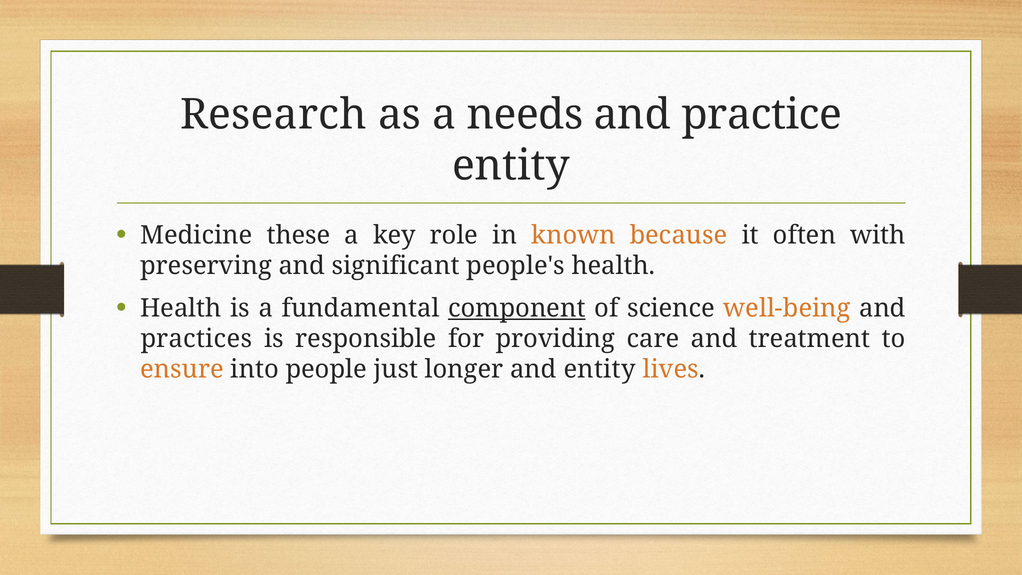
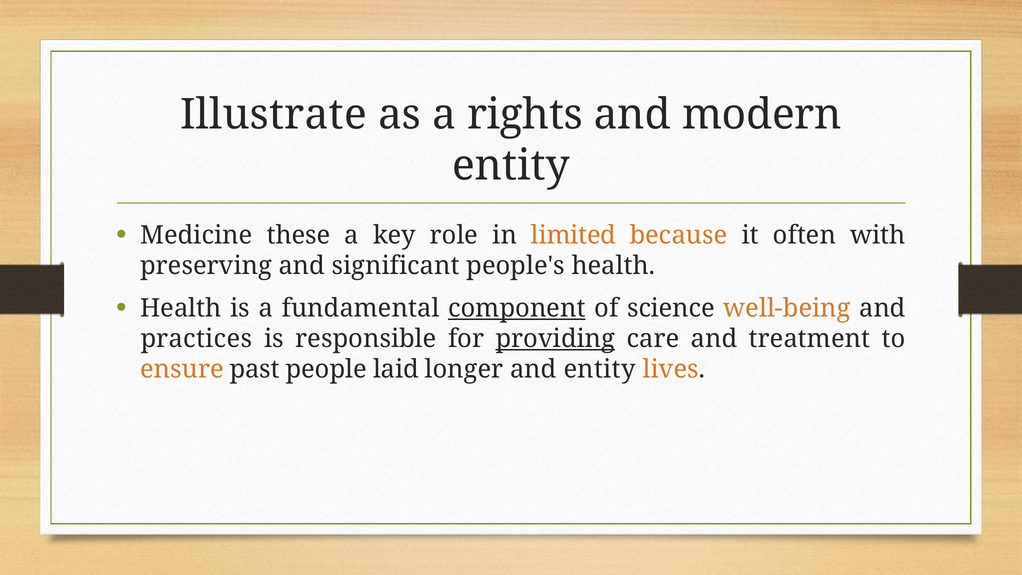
Research: Research -> Illustrate
needs: needs -> rights
practice: practice -> modern
known: known -> limited
providing underline: none -> present
into: into -> past
just: just -> laid
